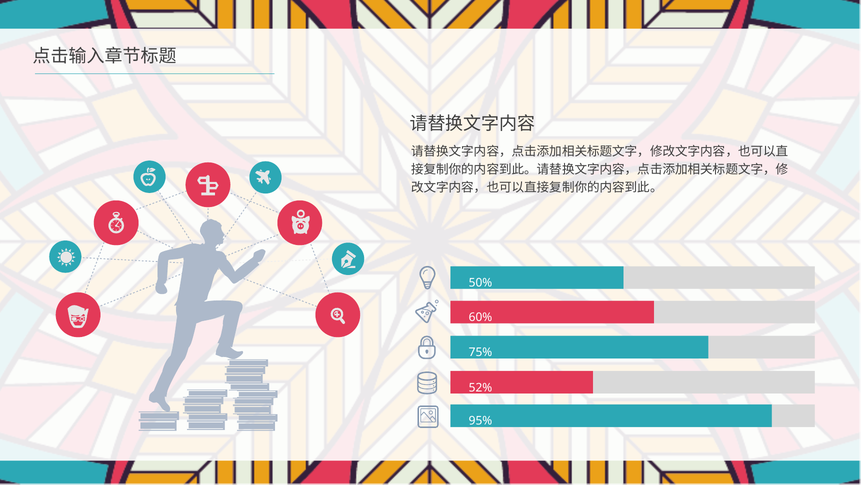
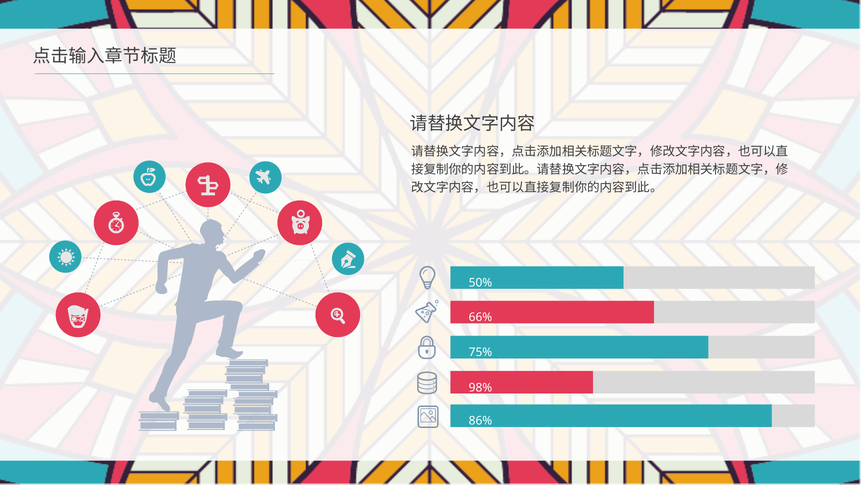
60%: 60% -> 66%
52%: 52% -> 98%
95%: 95% -> 86%
